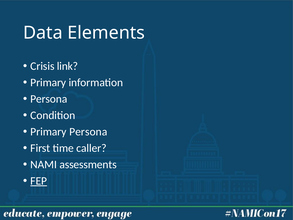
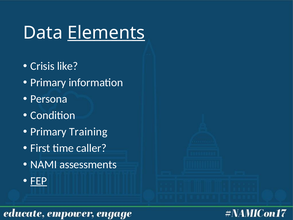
Elements underline: none -> present
link: link -> like
Primary Persona: Persona -> Training
